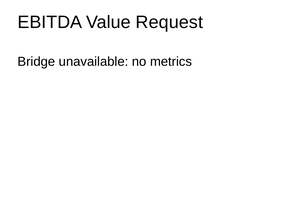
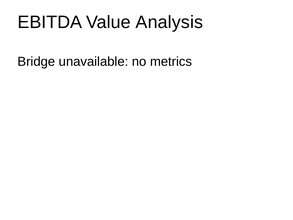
Request: Request -> Analysis
